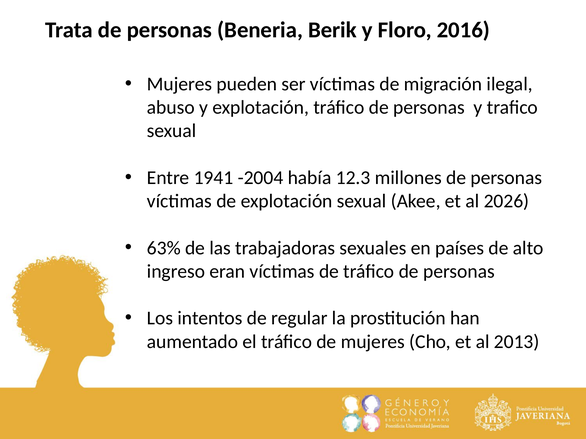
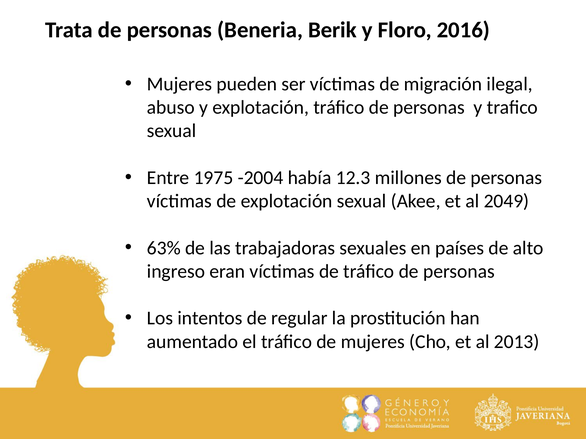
1941: 1941 -> 1975
2026: 2026 -> 2049
